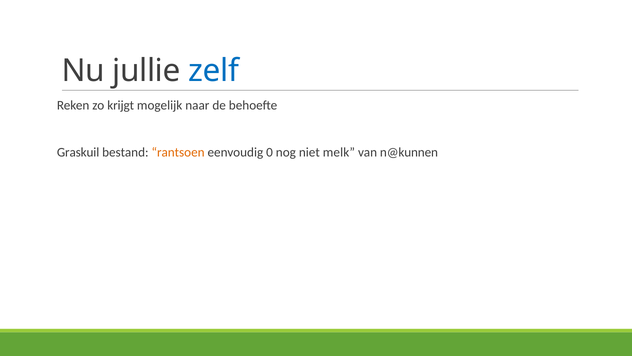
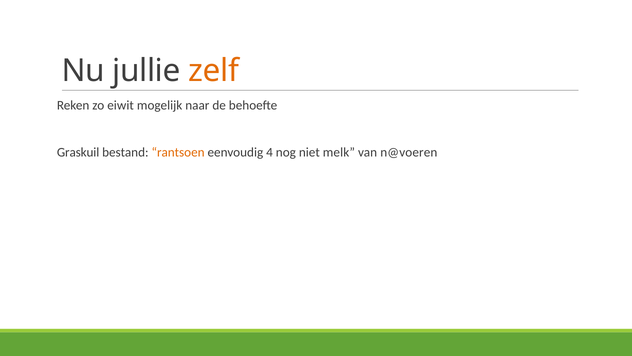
zelf colour: blue -> orange
krijgt: krijgt -> eiwit
0: 0 -> 4
n@kunnen: n@kunnen -> n@voeren
